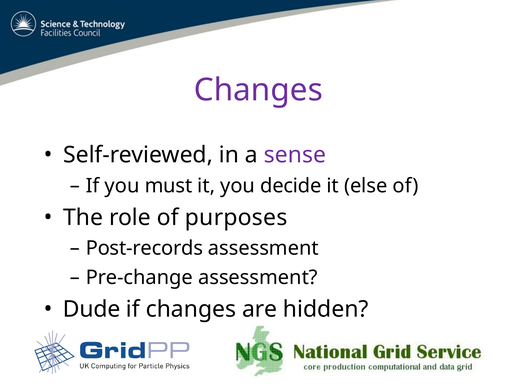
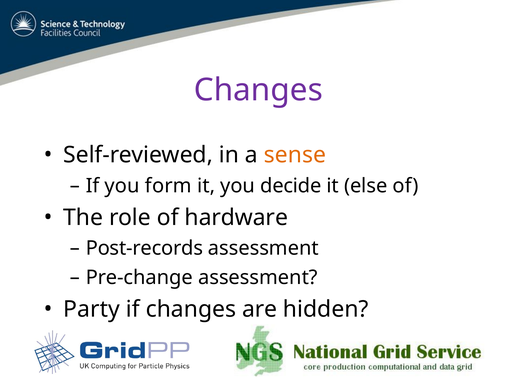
sense colour: purple -> orange
must: must -> form
purposes: purposes -> hardware
Dude: Dude -> Party
